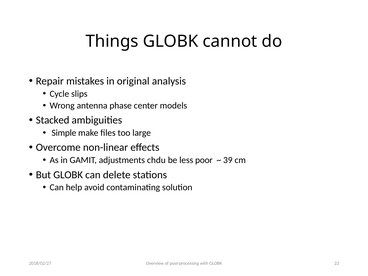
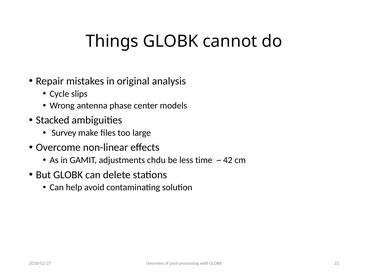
Simple: Simple -> Survey
poor: poor -> time
39: 39 -> 42
